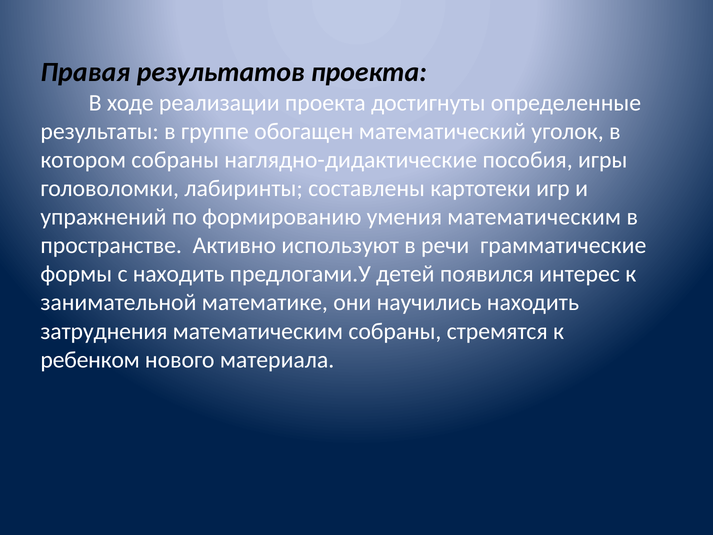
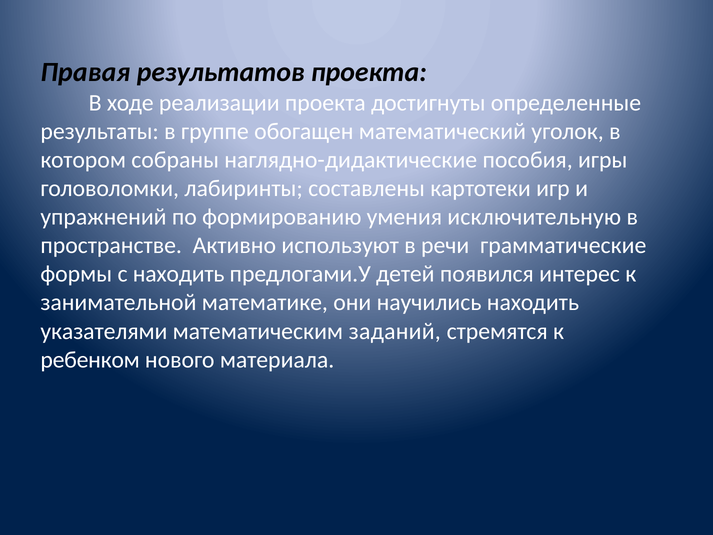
умения математическим: математическим -> исключительную
затруднения: затруднения -> указателями
математическим собраны: собраны -> заданий
